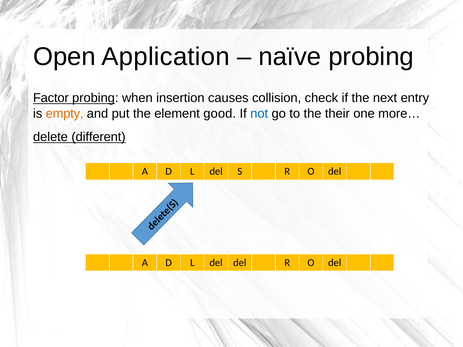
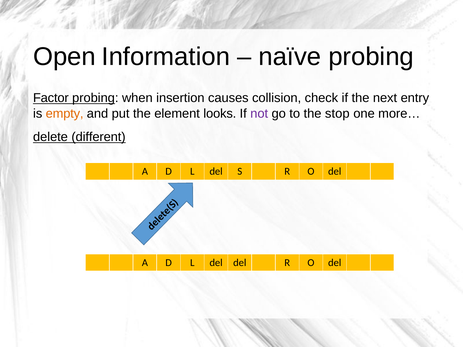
Application: Application -> Information
good: good -> looks
not colour: blue -> purple
their: their -> stop
